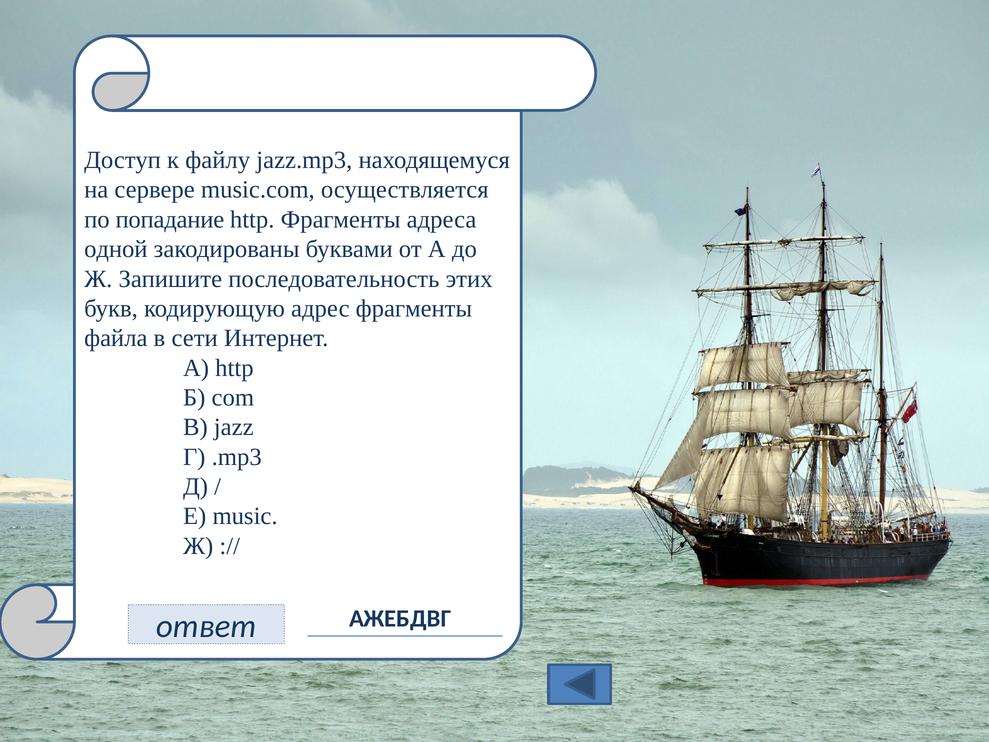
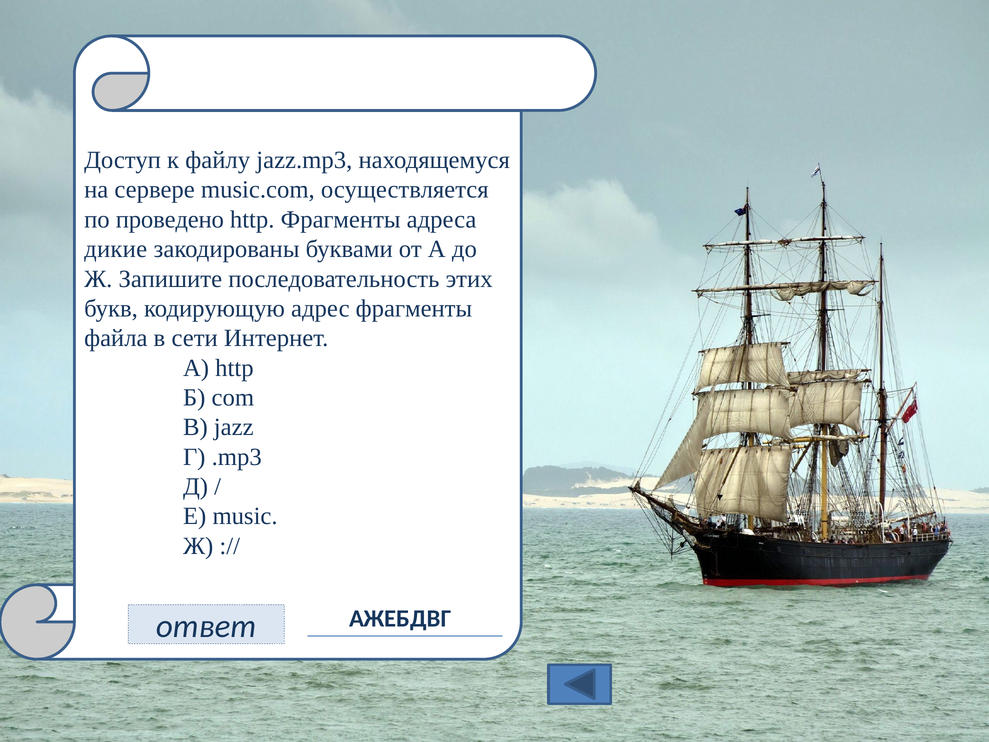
попадание: попадание -> проведено
одной: одной -> дикие
